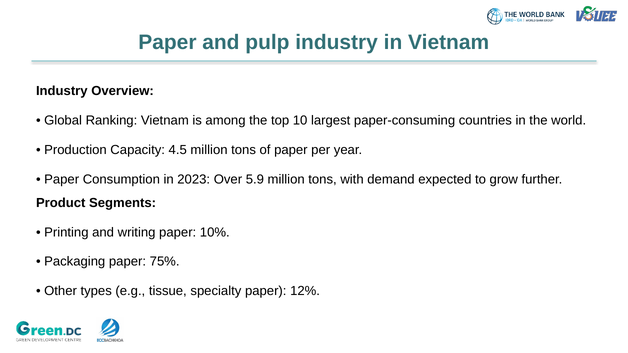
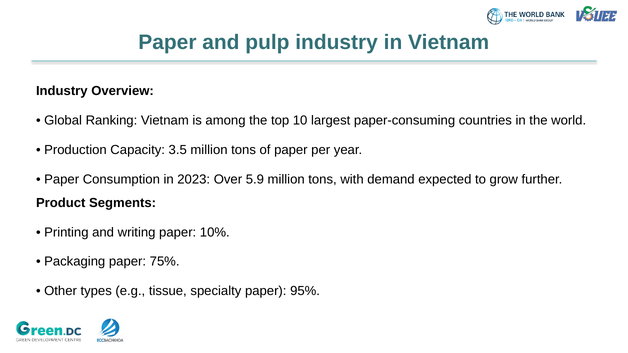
4.5: 4.5 -> 3.5
12%: 12% -> 95%
